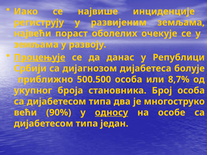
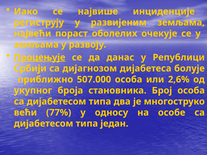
500.500: 500.500 -> 507.000
8,7%: 8,7% -> 2,6%
90%: 90% -> 77%
односу underline: present -> none
